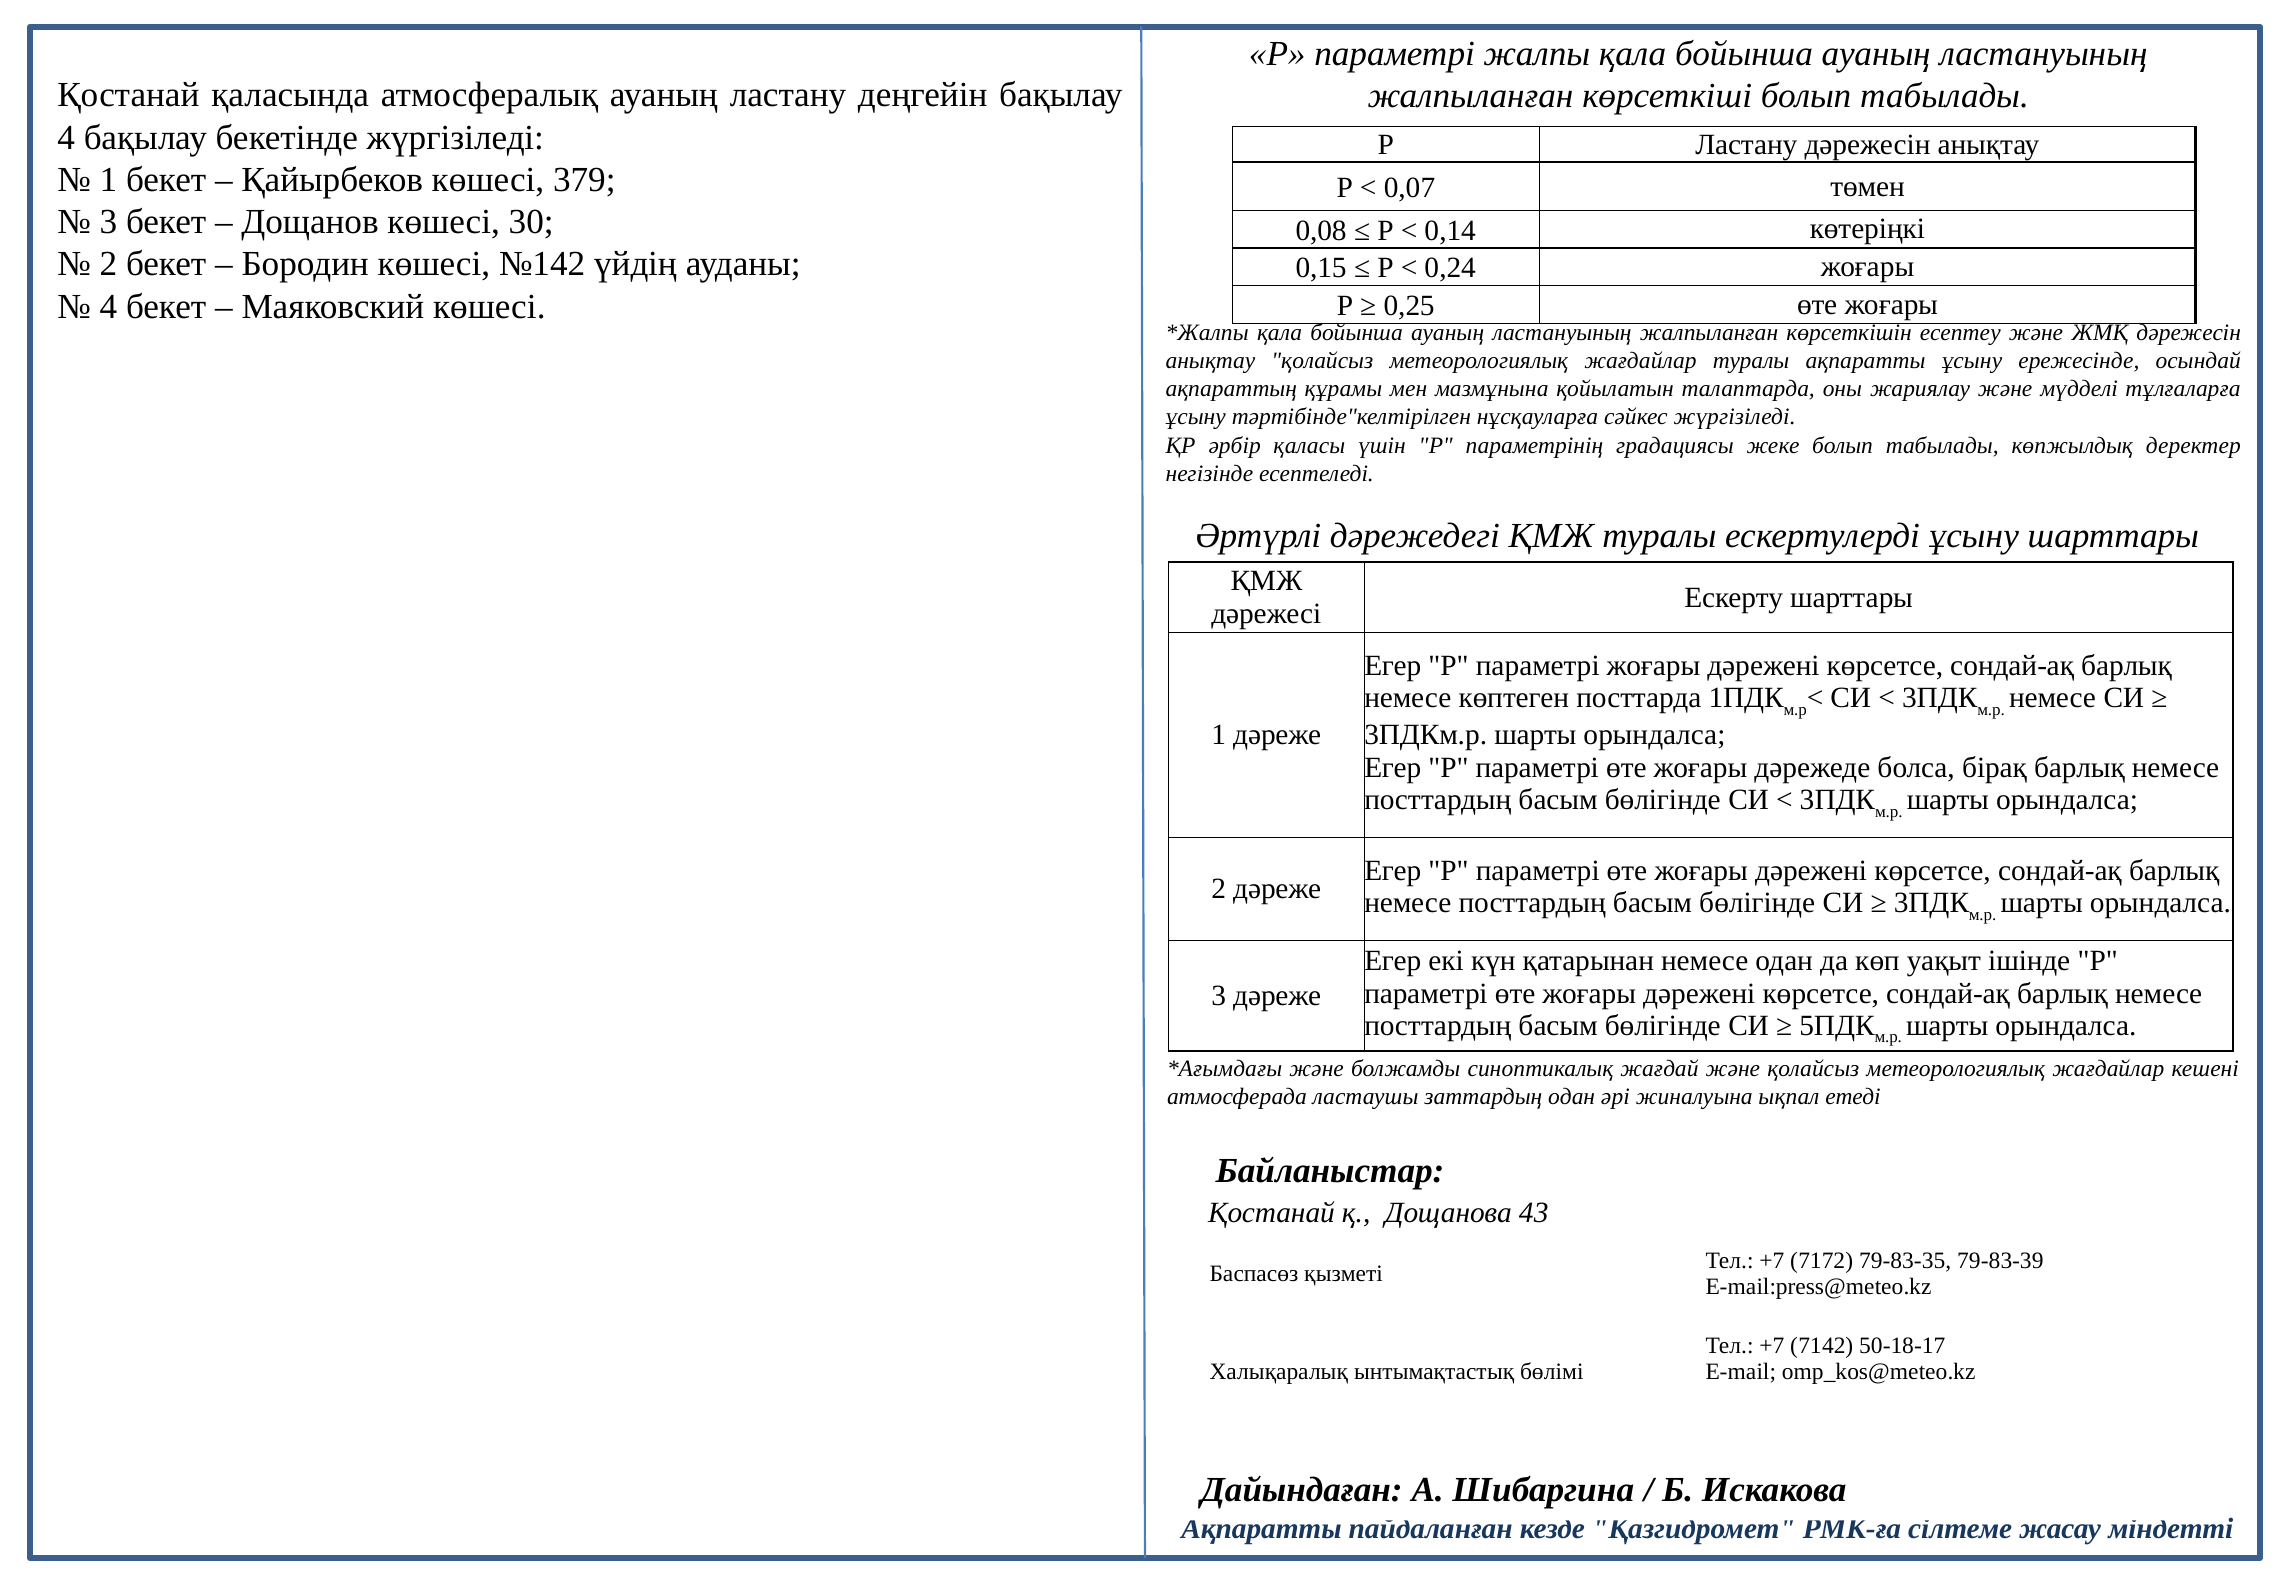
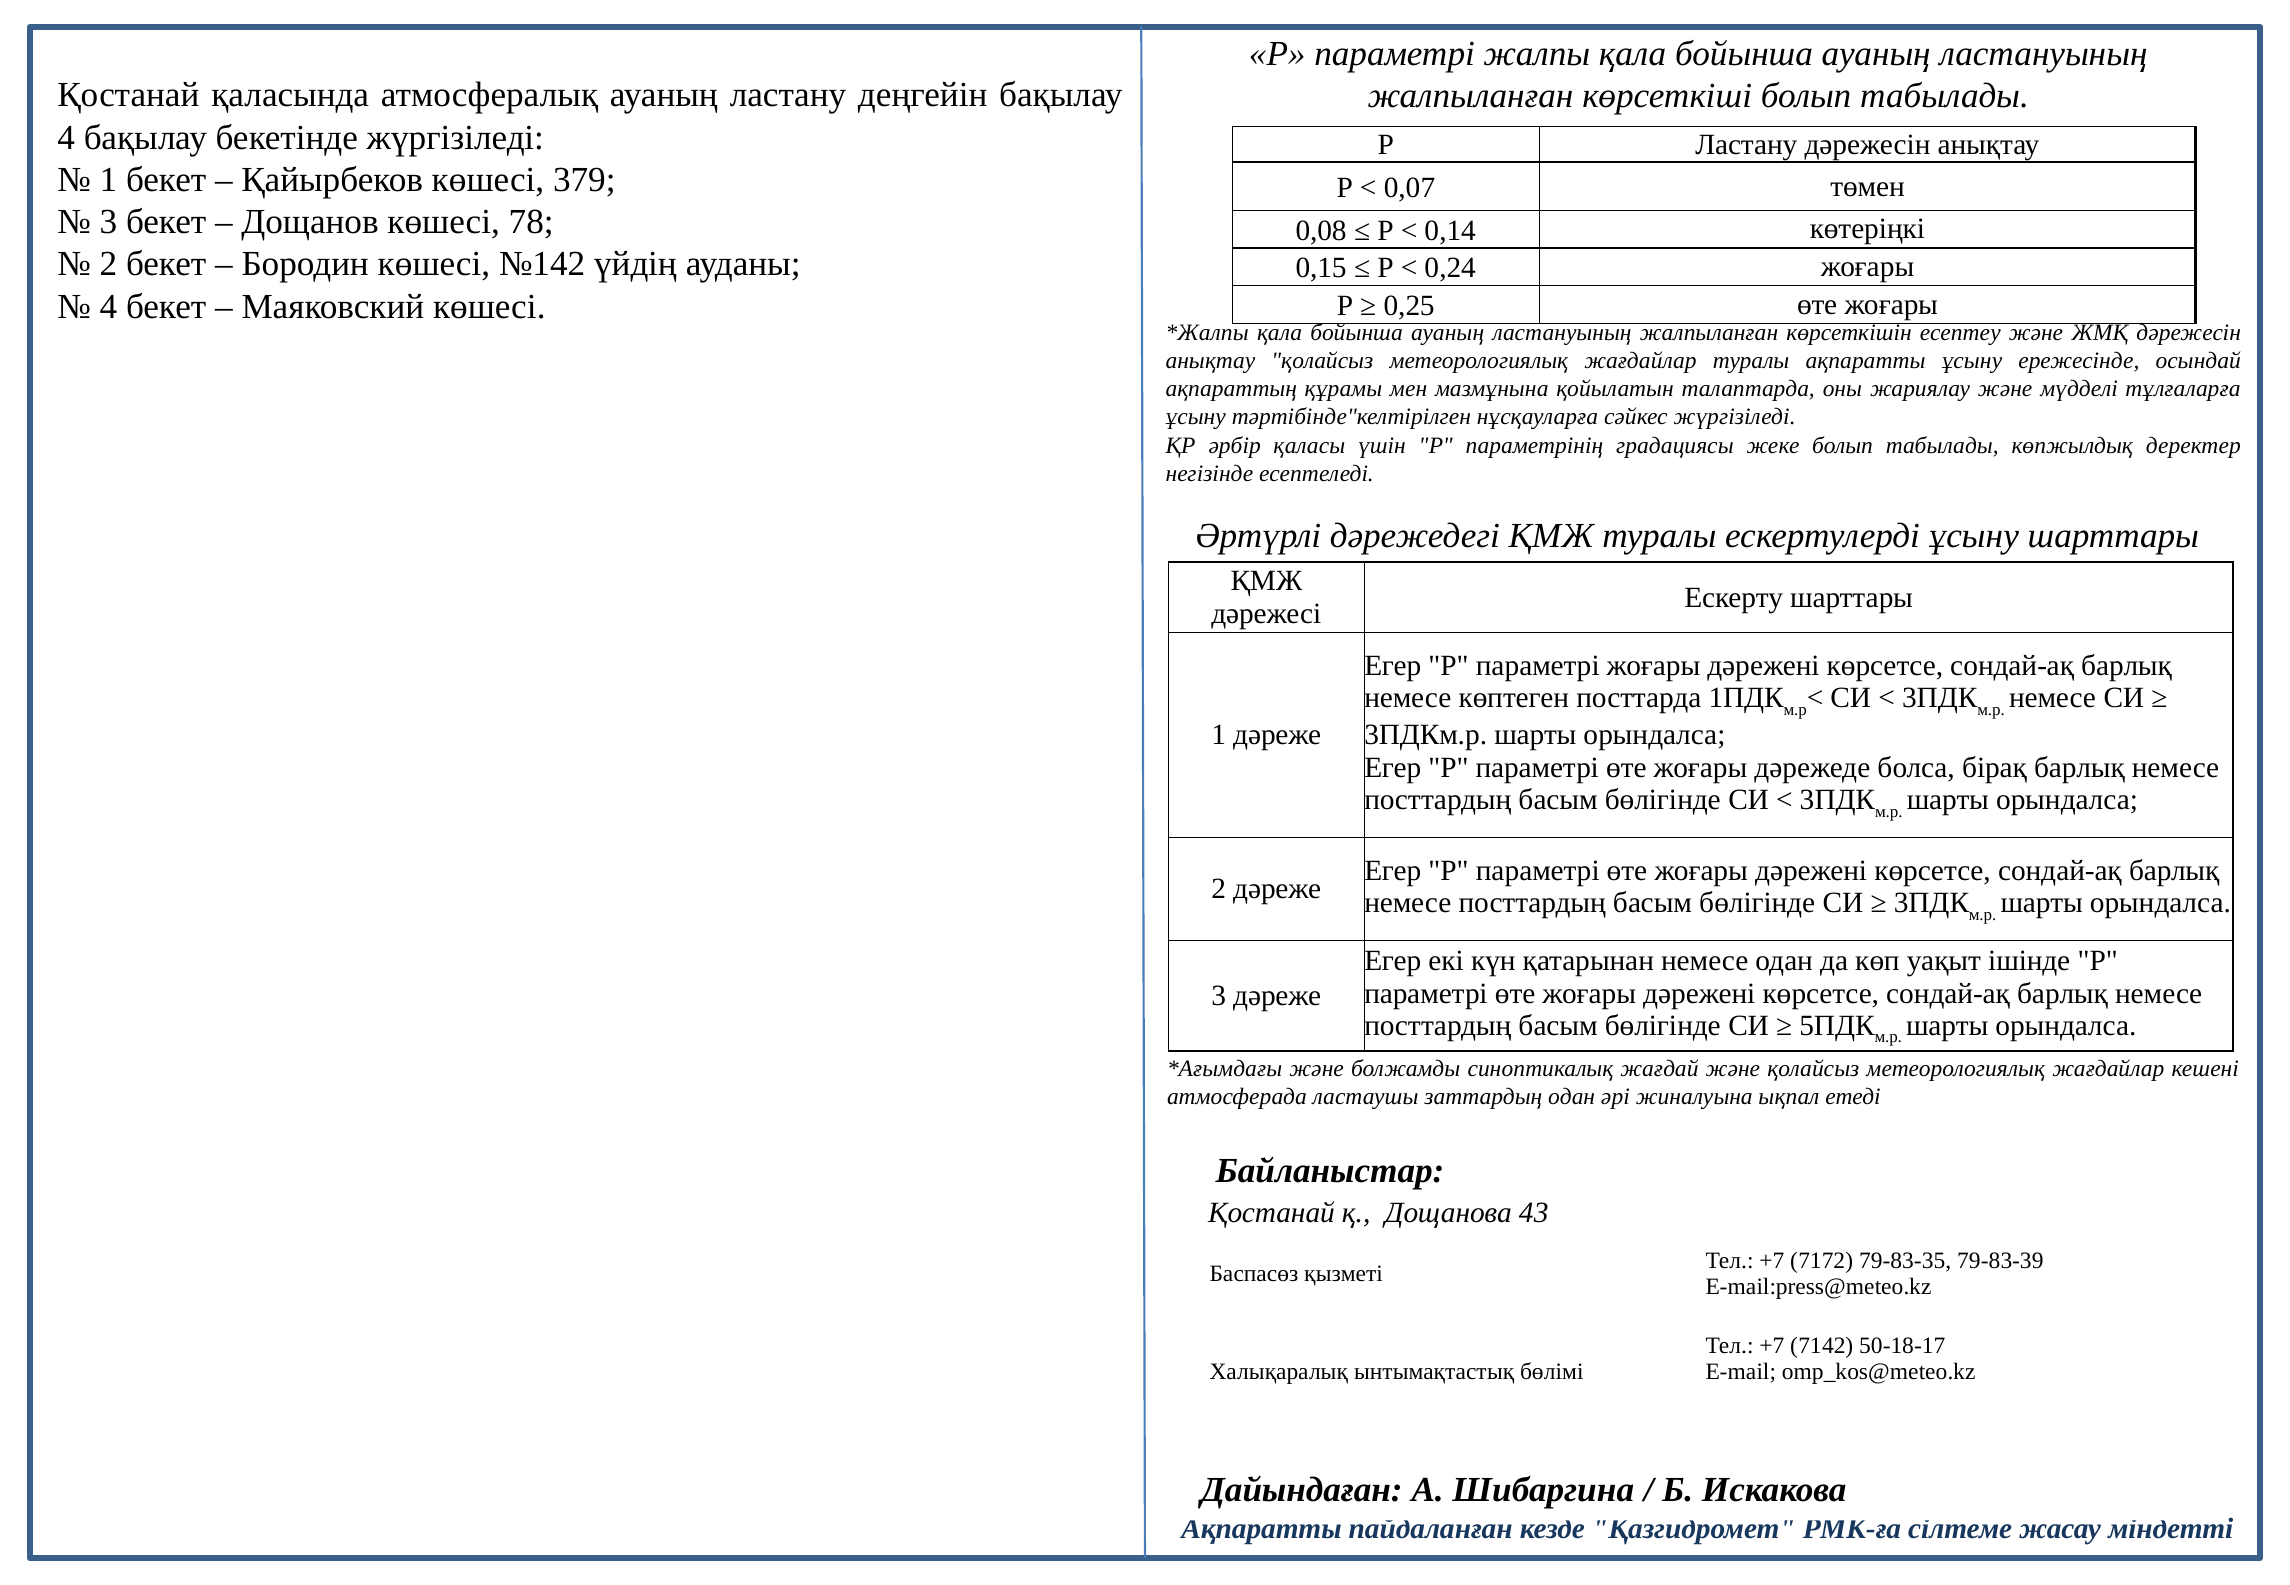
30: 30 -> 78
